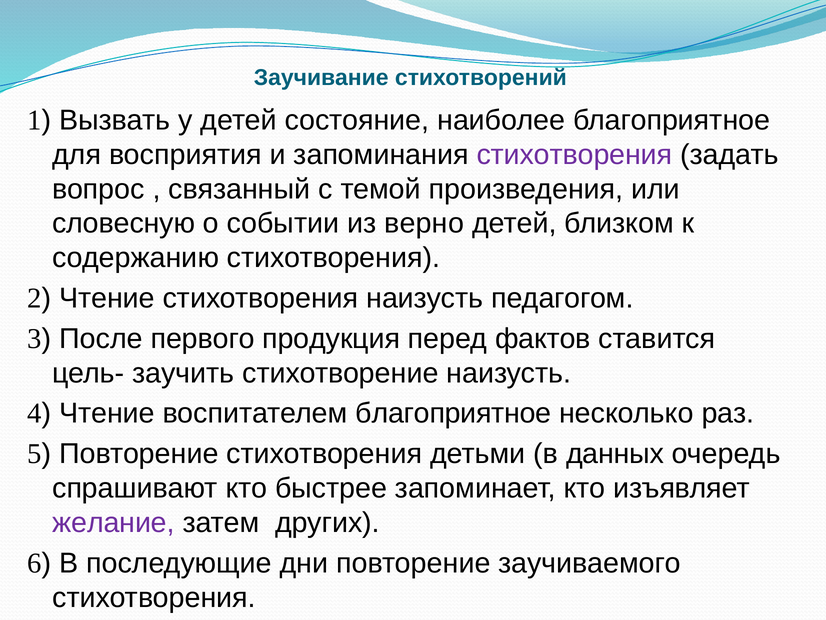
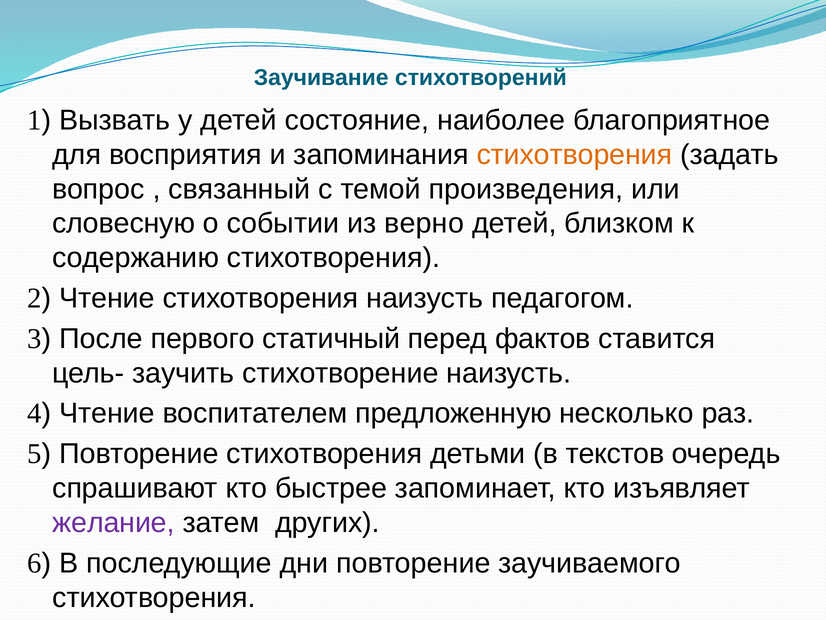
стихотворения at (574, 154) colour: purple -> orange
продукция: продукция -> статичный
воспитателем благоприятное: благоприятное -> предложенную
данных: данных -> текстов
